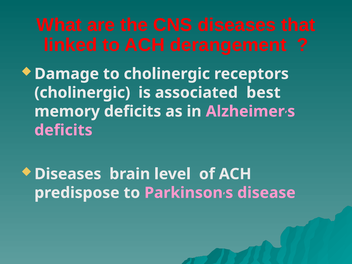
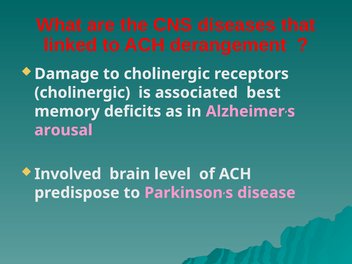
deficits at (63, 130): deficits -> arousal
Diseases at (68, 174): Diseases -> Involved
